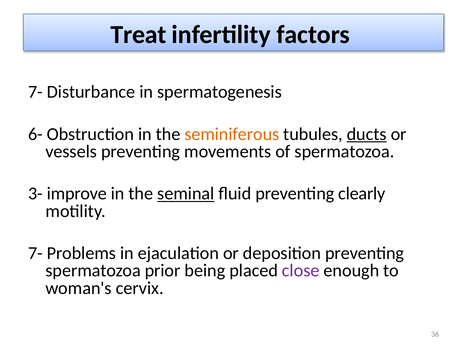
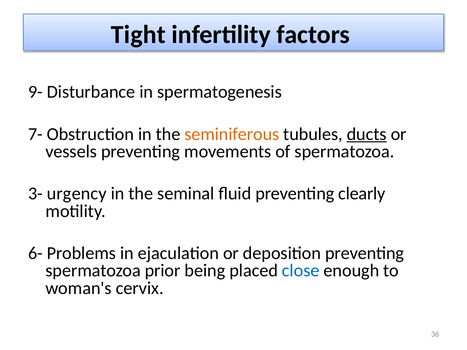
Treat: Treat -> Tight
7- at (35, 92): 7- -> 9-
6-: 6- -> 7-
improve: improve -> urgency
seminal underline: present -> none
7- at (35, 253): 7- -> 6-
close colour: purple -> blue
